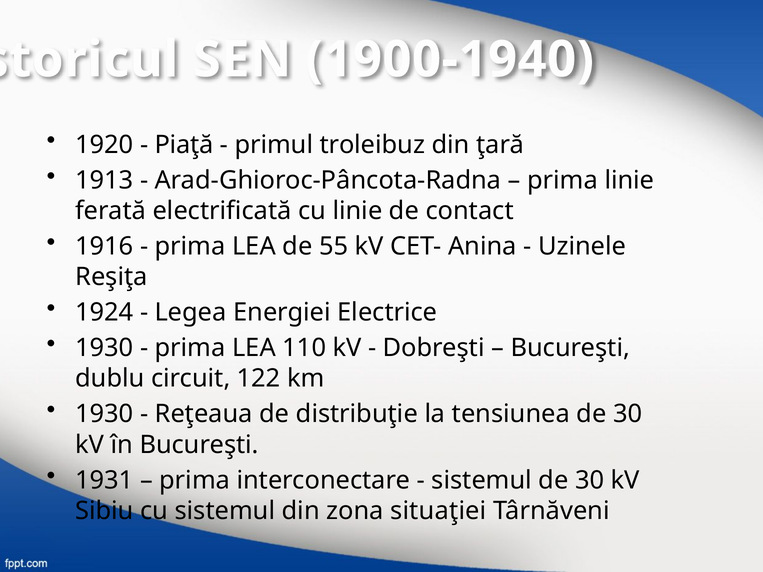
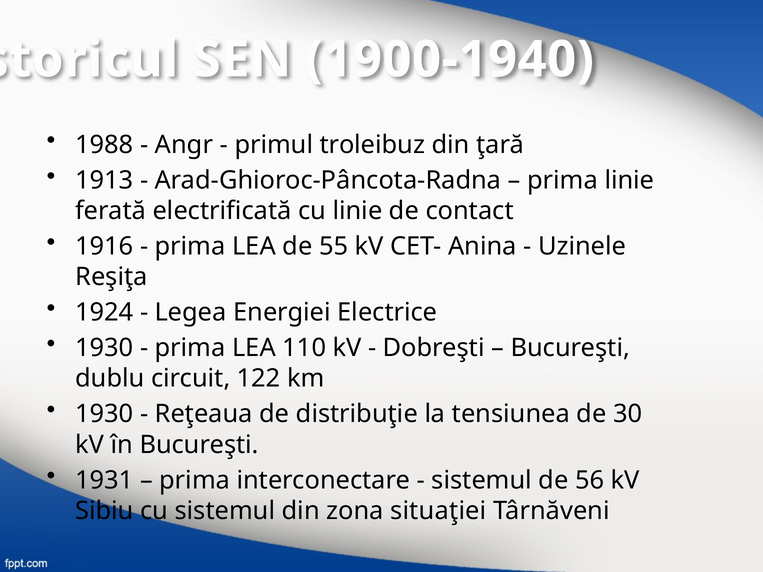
1920: 1920 -> 1988
Piaţă: Piaţă -> Angr
sistemul de 30: 30 -> 56
